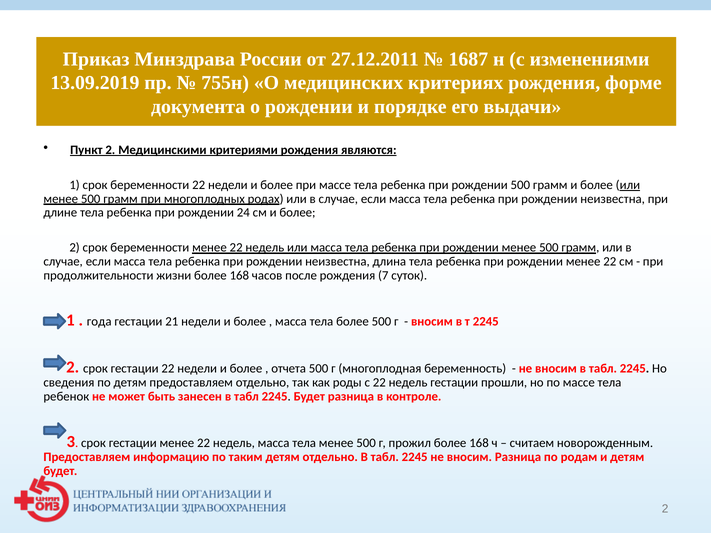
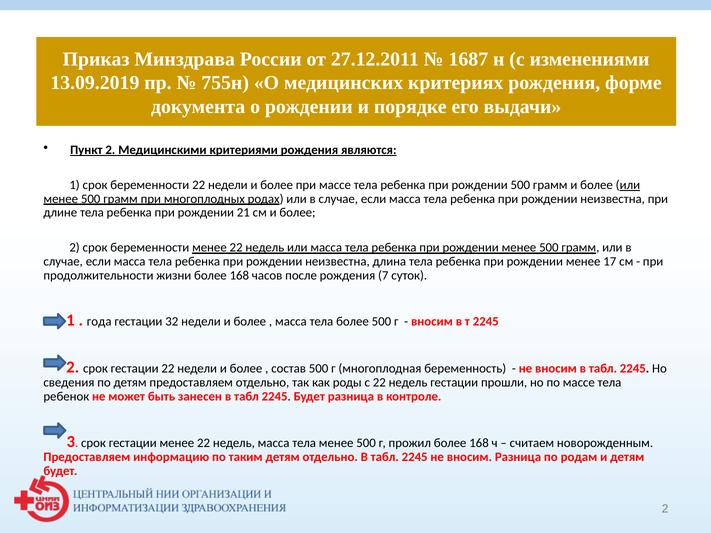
24: 24 -> 21
рождении менее 22: 22 -> 17
21: 21 -> 32
отчета: отчета -> состав
